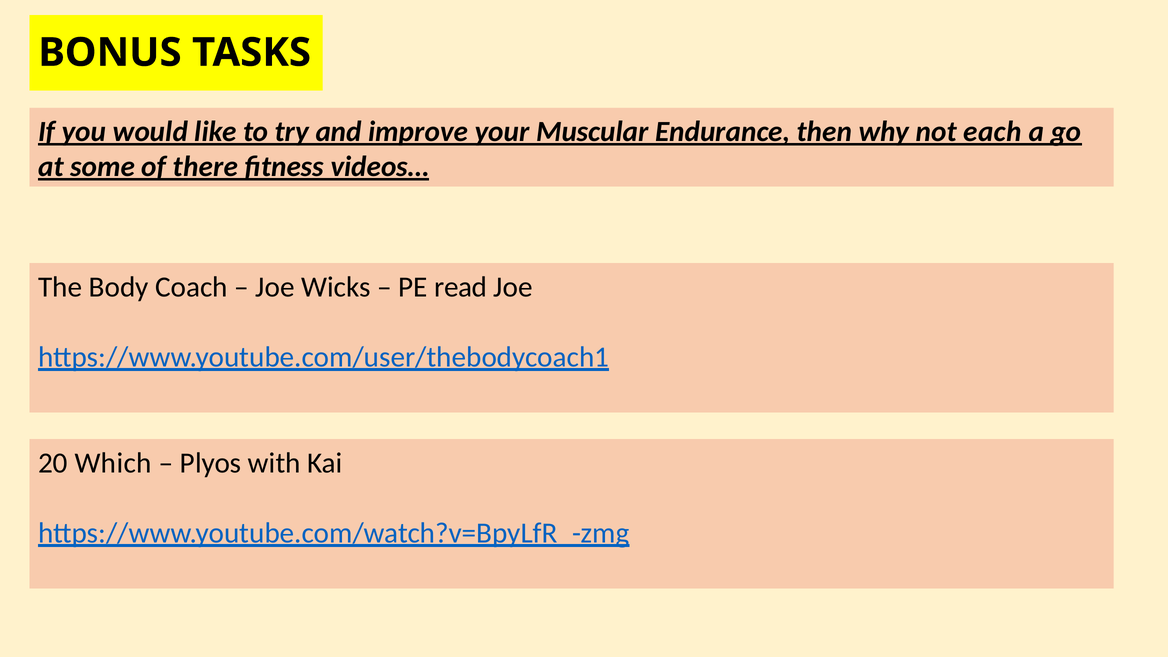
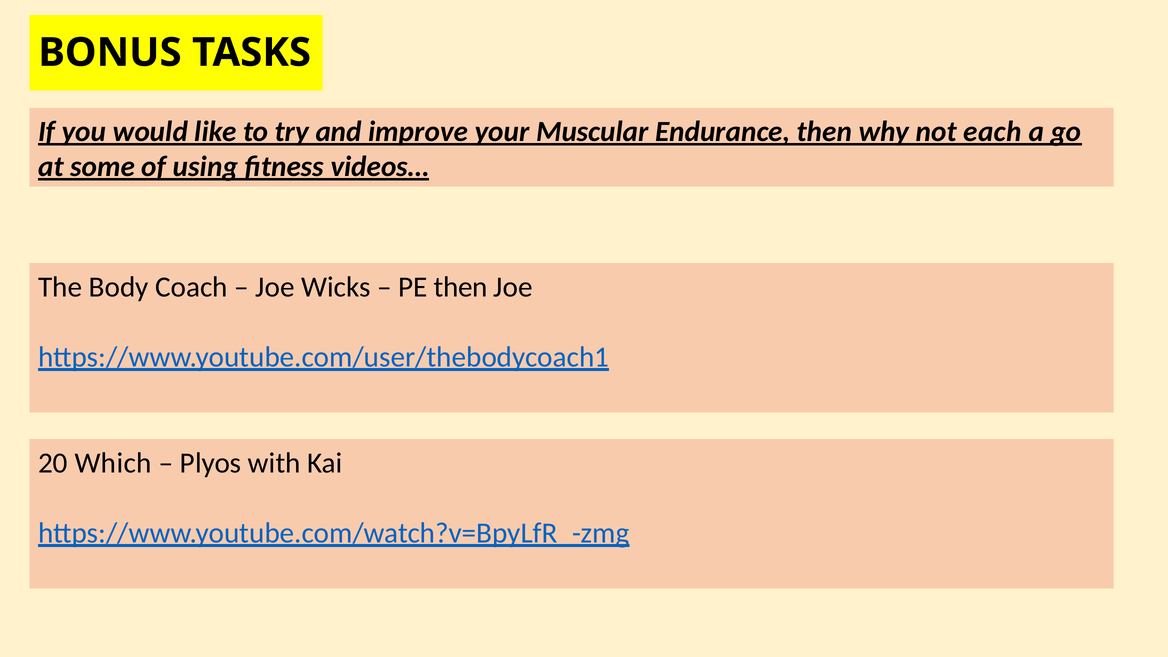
there: there -> using
PE read: read -> then
